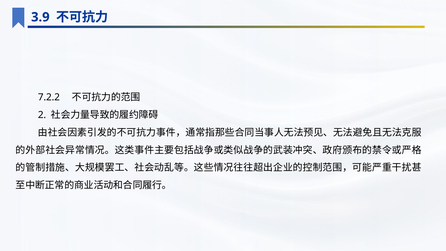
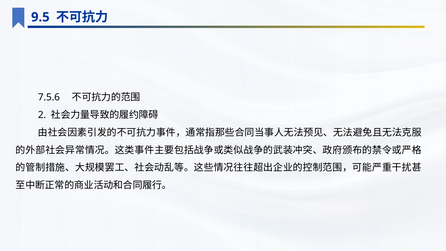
3.9: 3.9 -> 9.5
7.2.2: 7.2.2 -> 7.5.6
